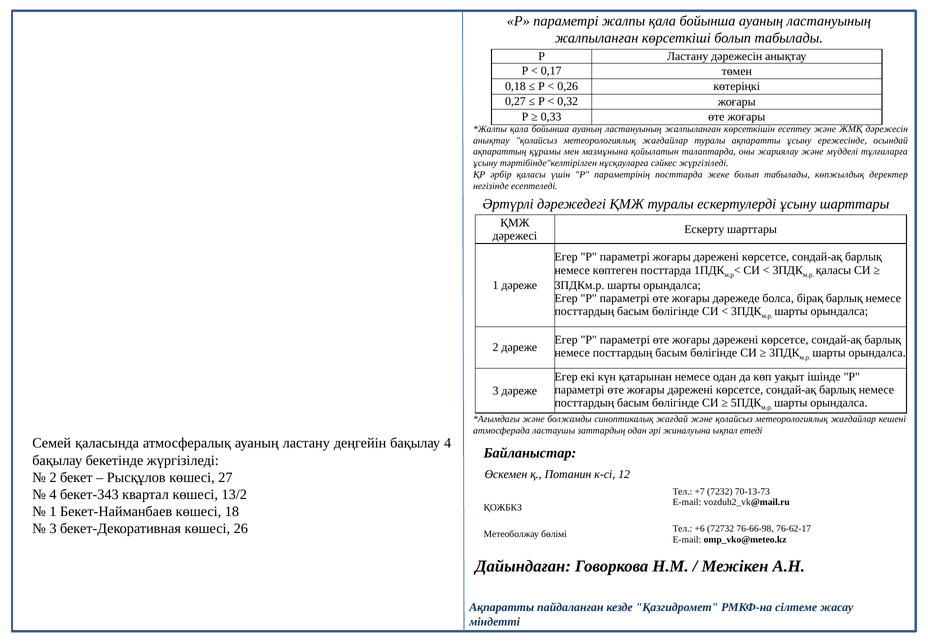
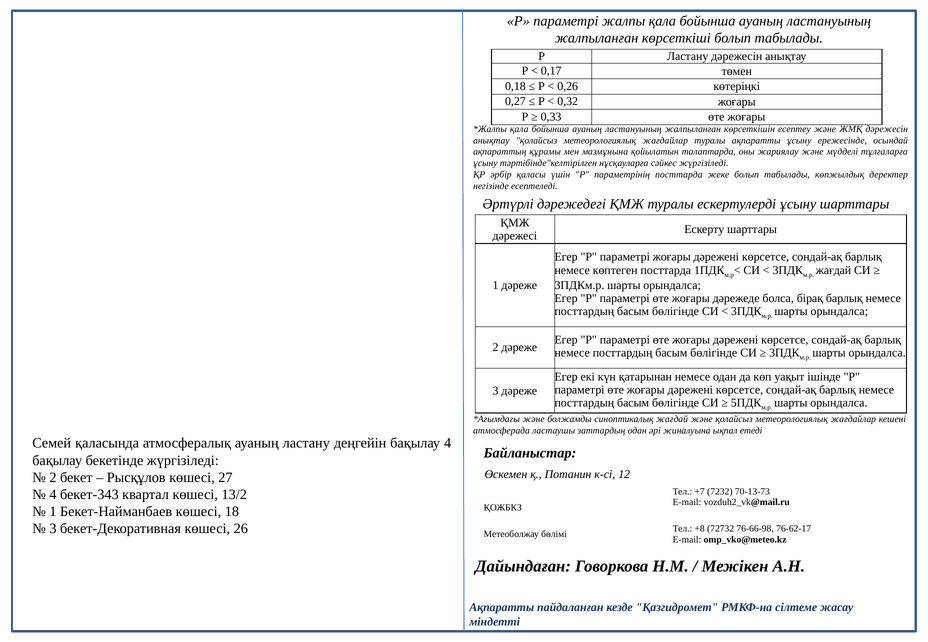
қаласы at (833, 270): қаласы -> жағдай
+6: +6 -> +8
